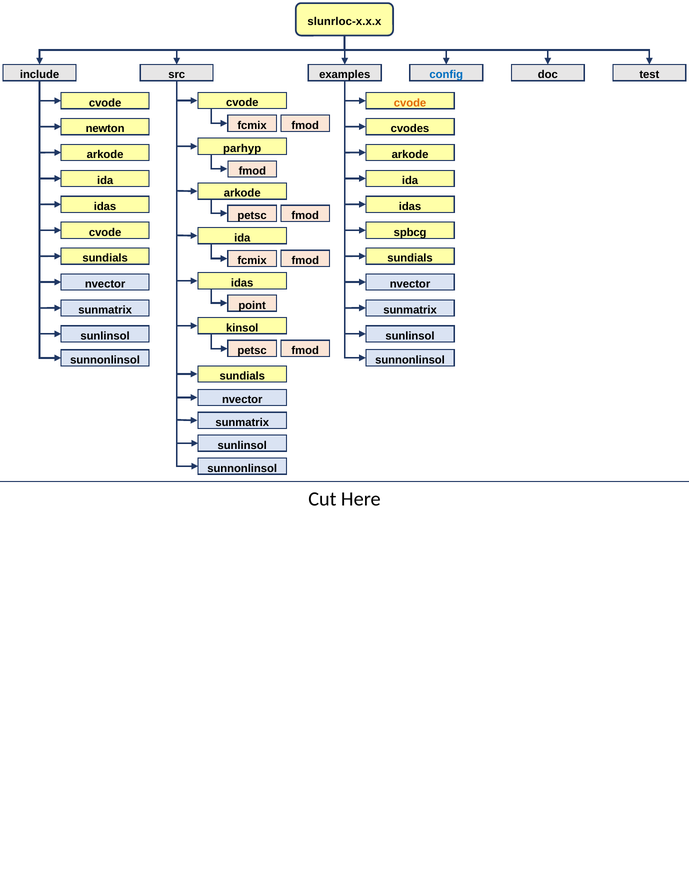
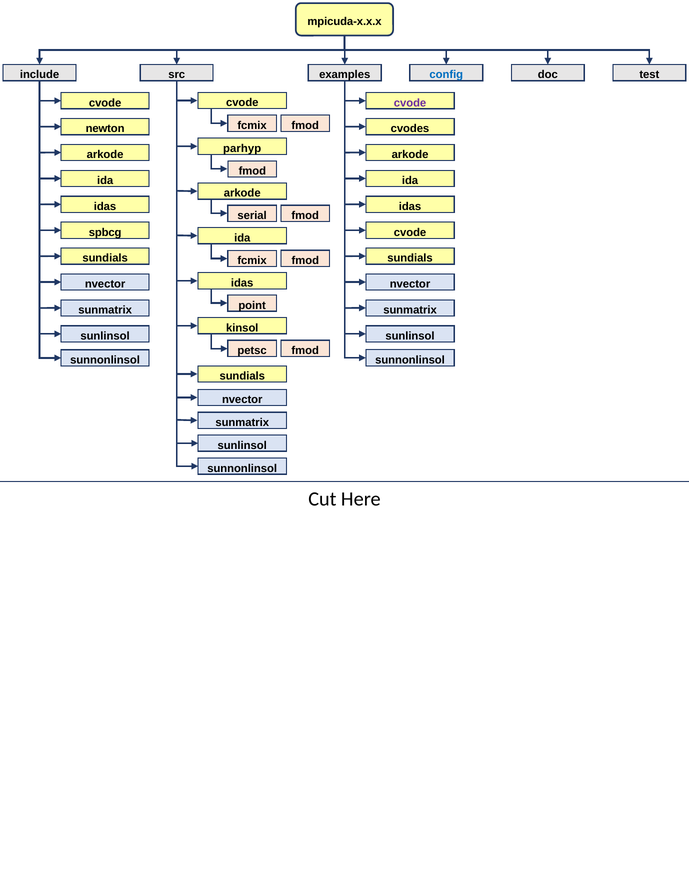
slunrloc-x.x.x: slunrloc-x.x.x -> mpicuda-x.x.x
cvode at (410, 103) colour: orange -> purple
petsc at (252, 215): petsc -> serial
cvode at (105, 232): cvode -> spbcg
spbcg at (410, 232): spbcg -> cvode
